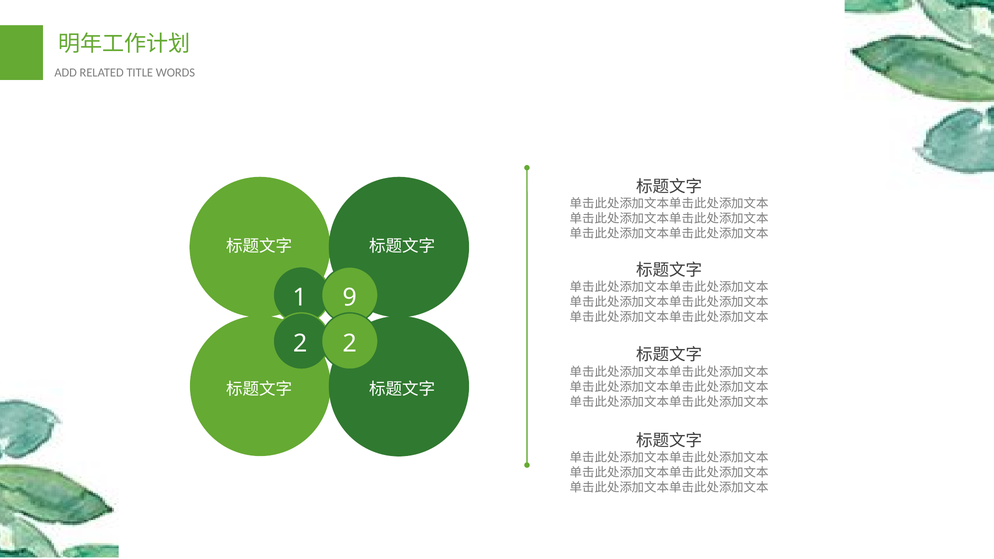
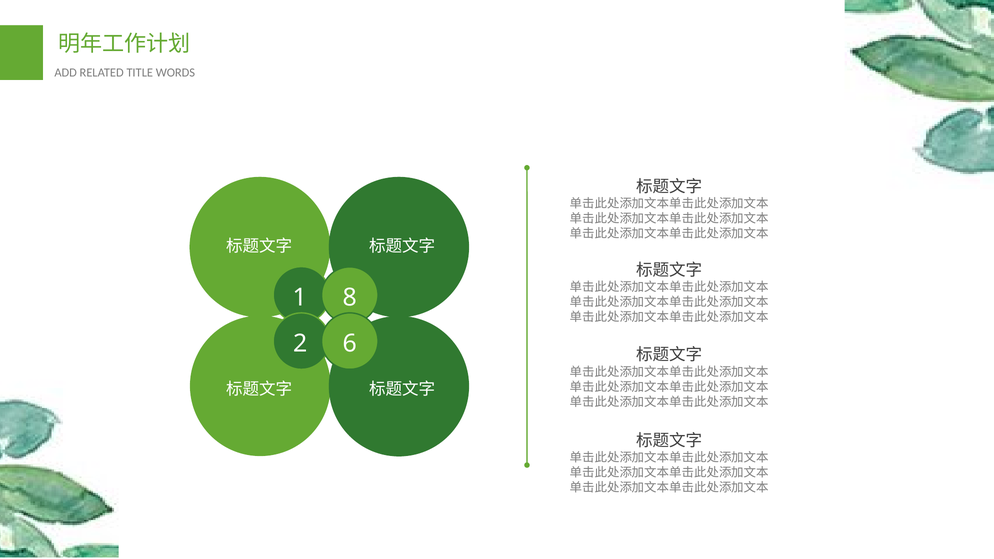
9: 9 -> 8
2 2: 2 -> 6
